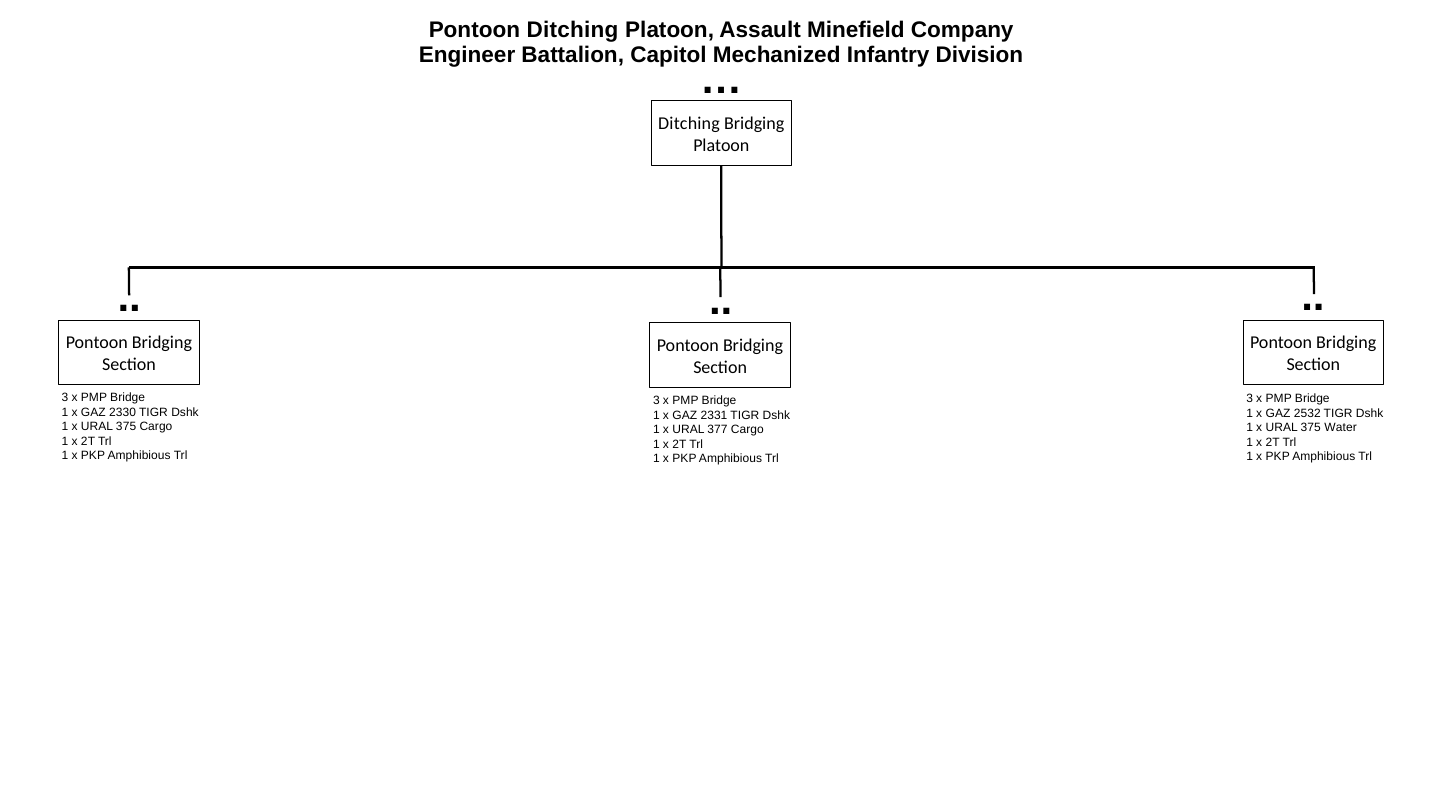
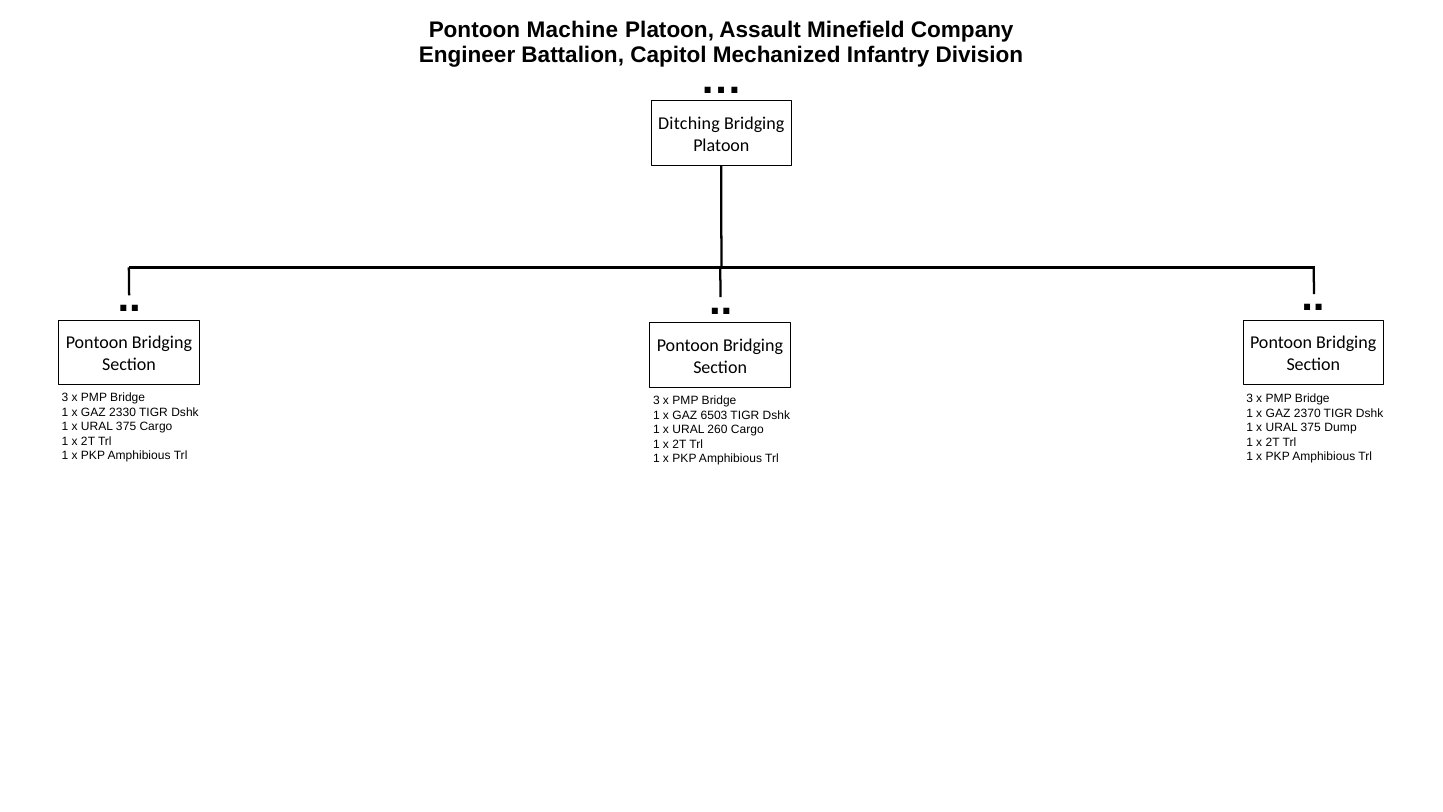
Pontoon Ditching: Ditching -> Machine
2532: 2532 -> 2370
2331: 2331 -> 6503
Water: Water -> Dump
377: 377 -> 260
